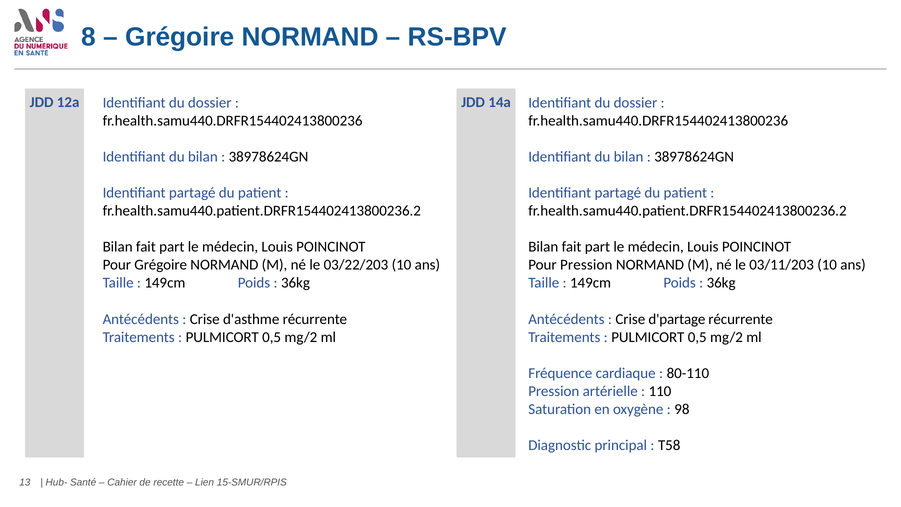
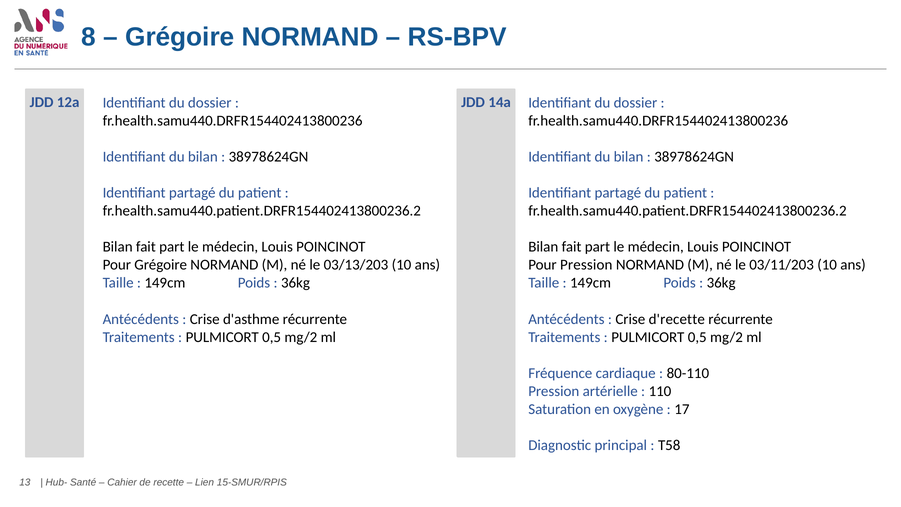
03/22/203: 03/22/203 -> 03/13/203
d'partage: d'partage -> d'recette
98: 98 -> 17
